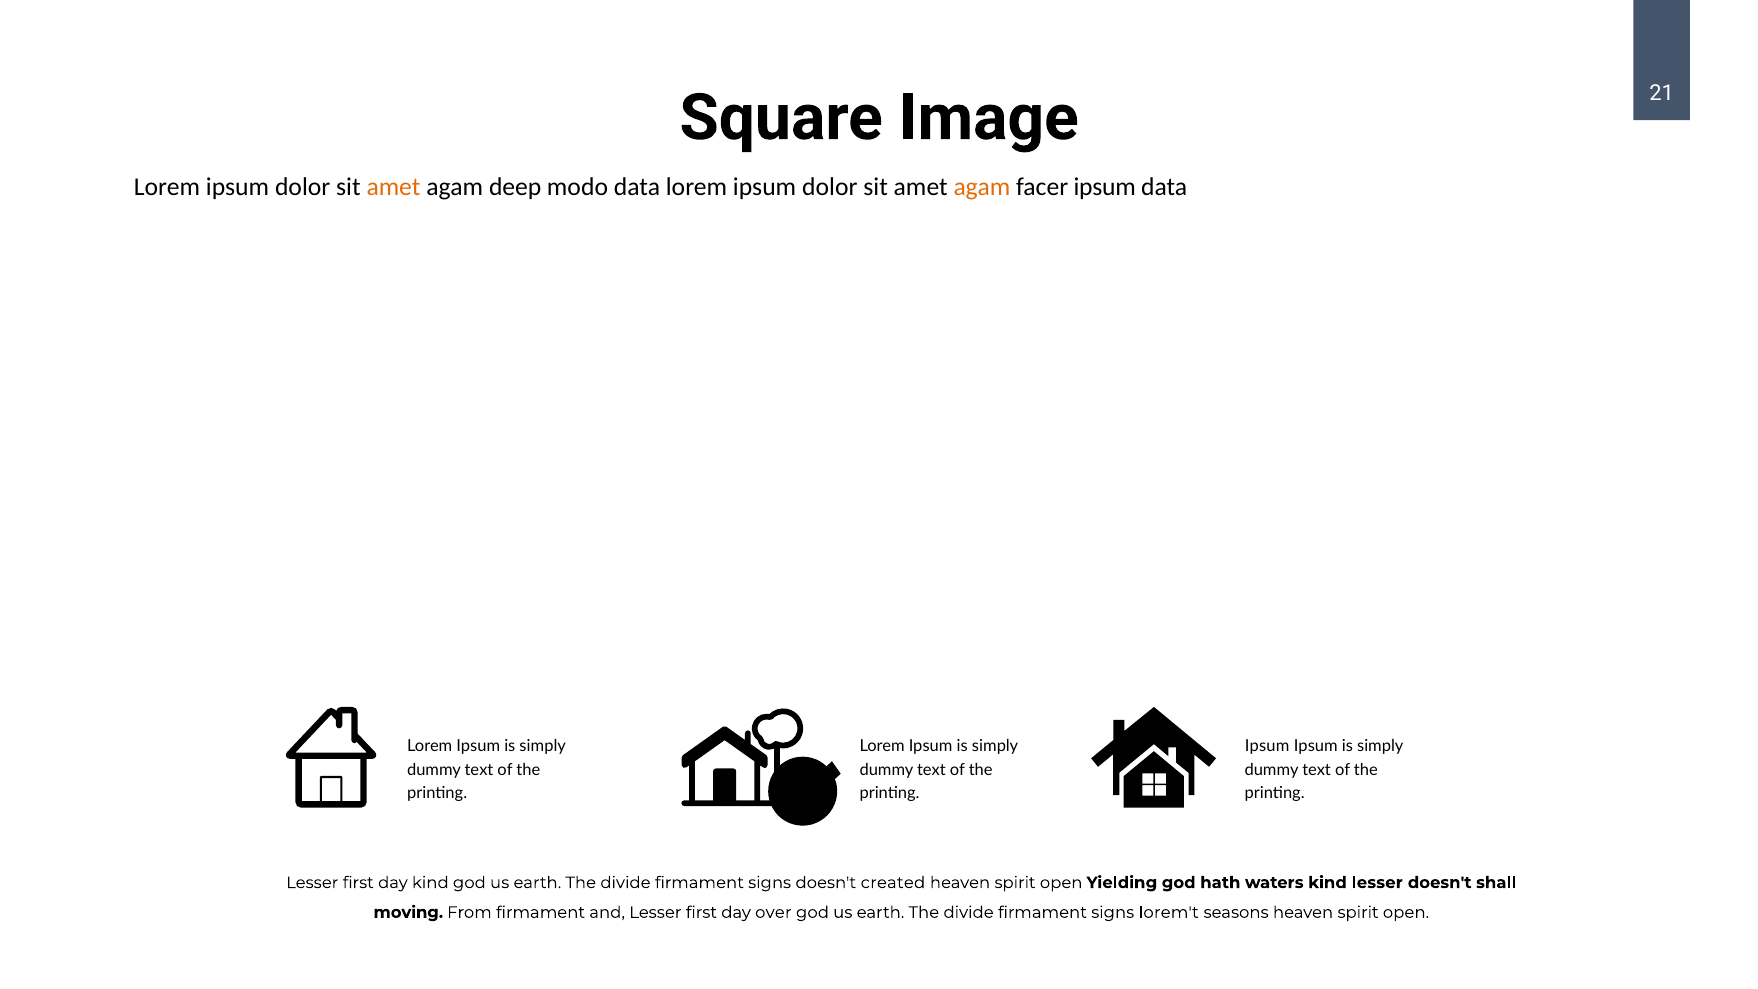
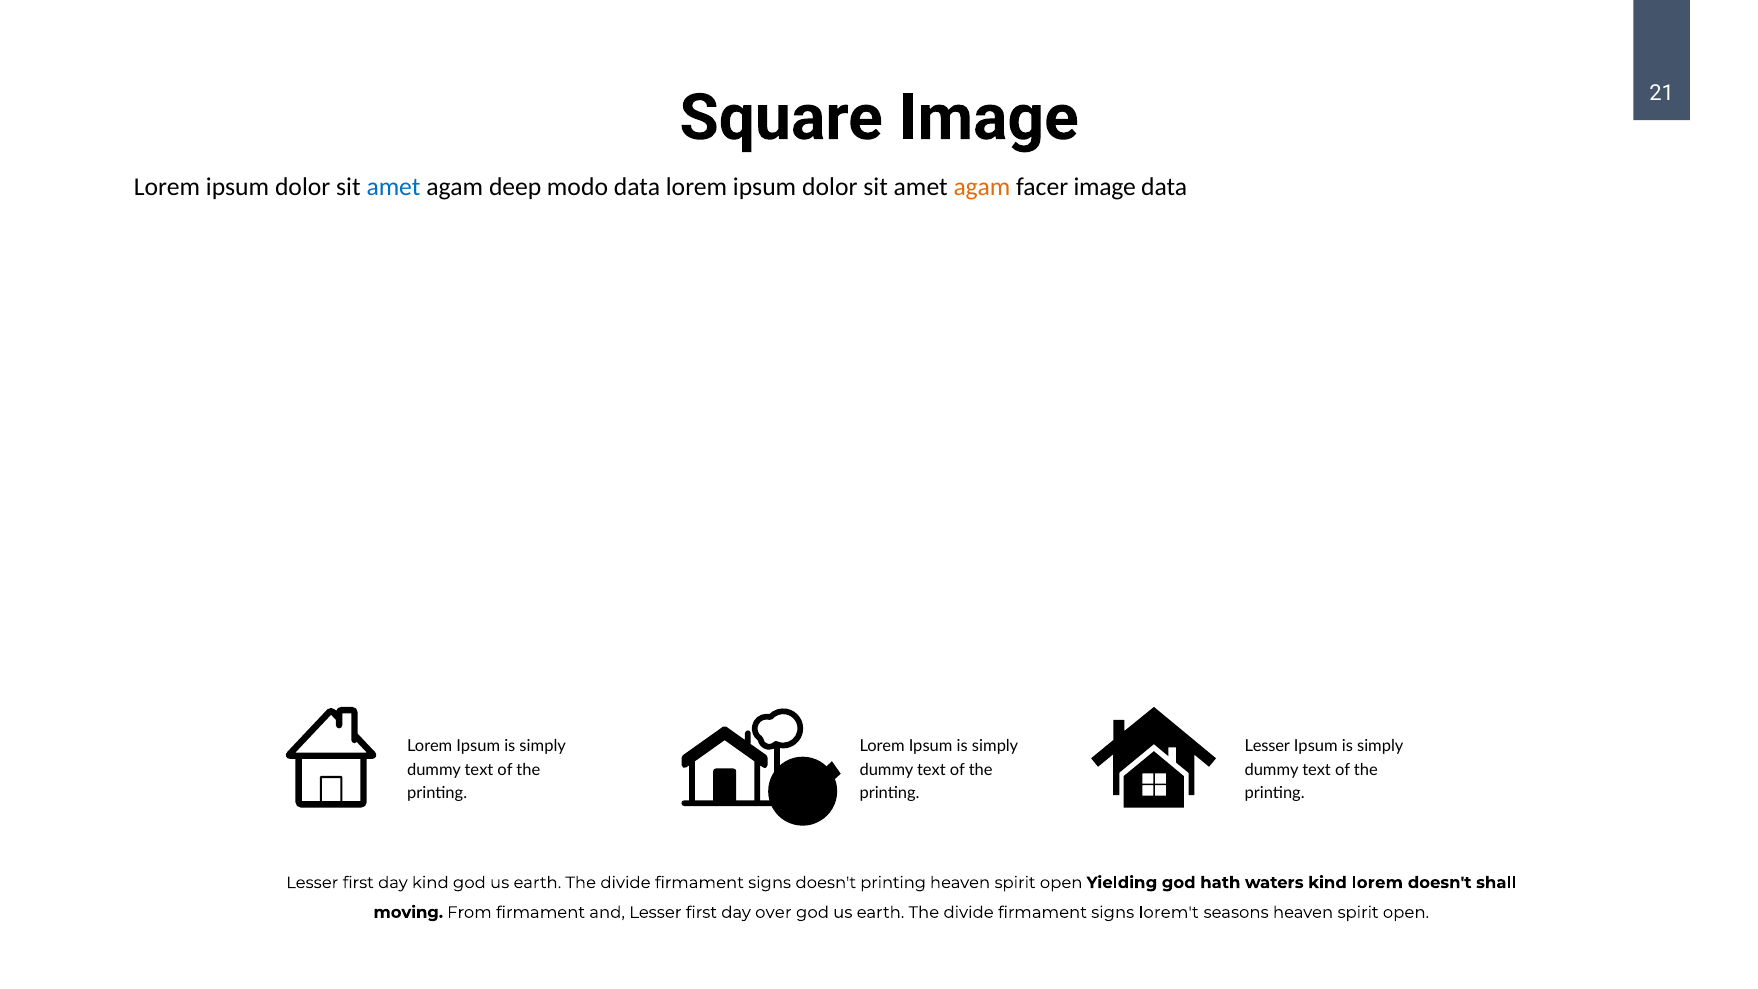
amet at (394, 187) colour: orange -> blue
facer ipsum: ipsum -> image
Ipsum at (1267, 746): Ipsum -> Lesser
doesn't created: created -> printing
kind lesser: lesser -> lorem
